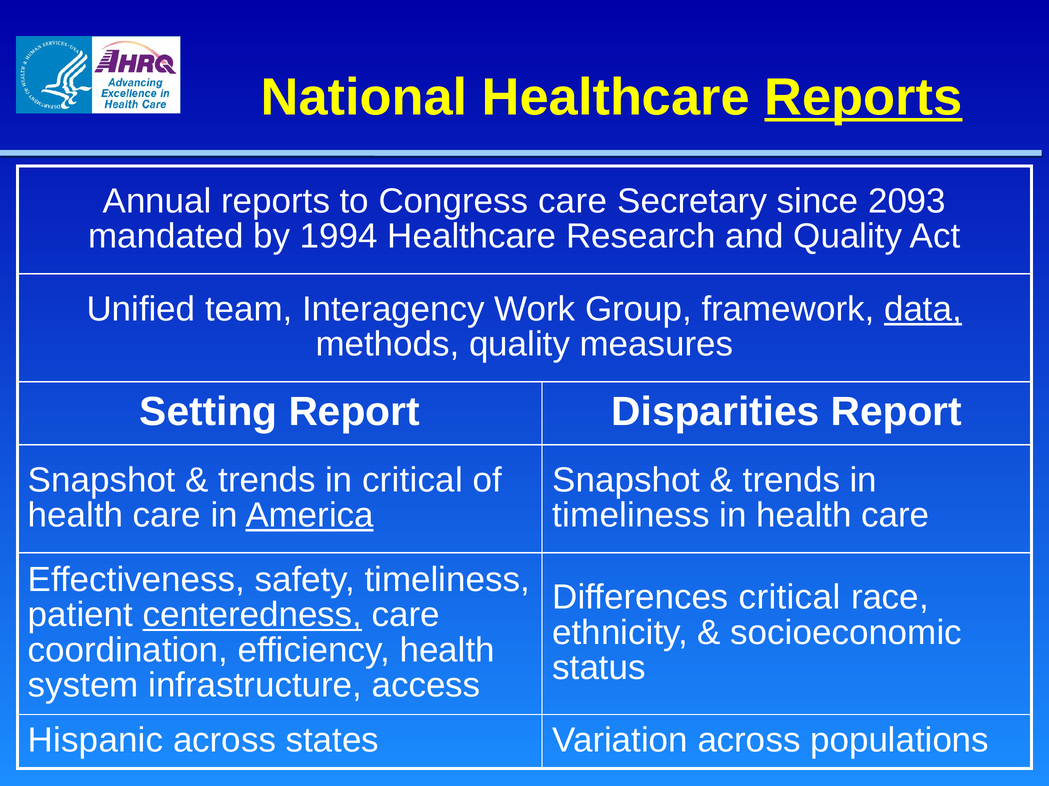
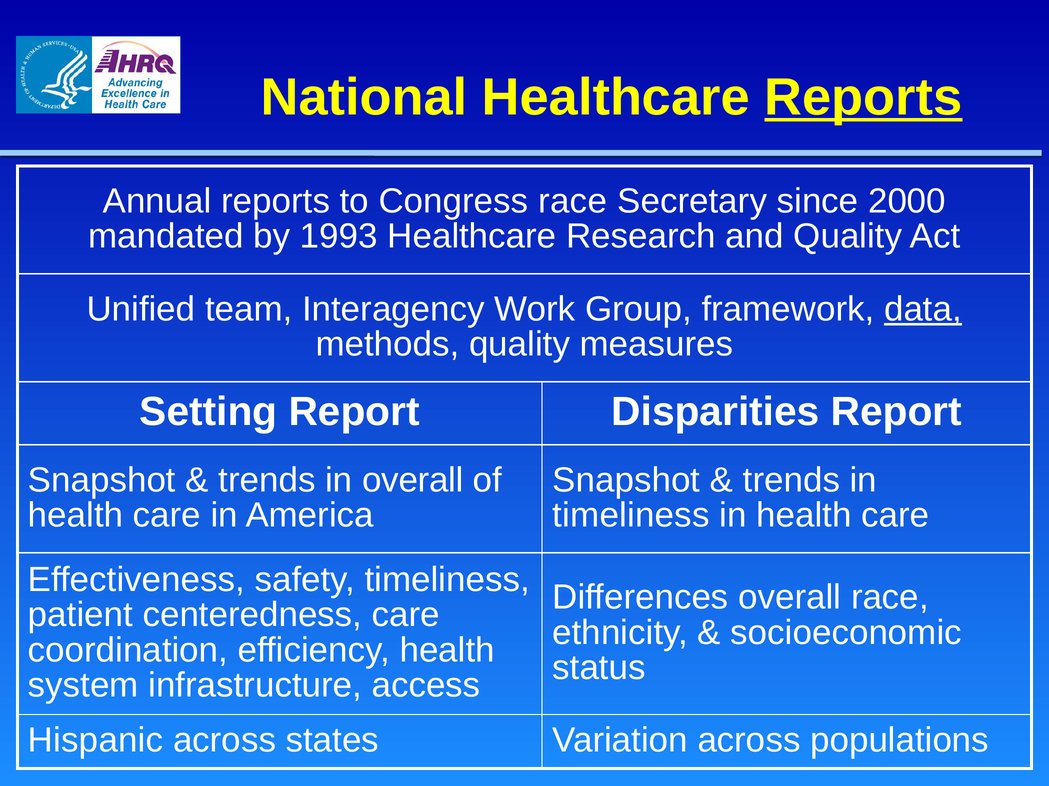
Congress care: care -> race
2093: 2093 -> 2000
1994: 1994 -> 1993
in critical: critical -> overall
America underline: present -> none
Differences critical: critical -> overall
centeredness underline: present -> none
